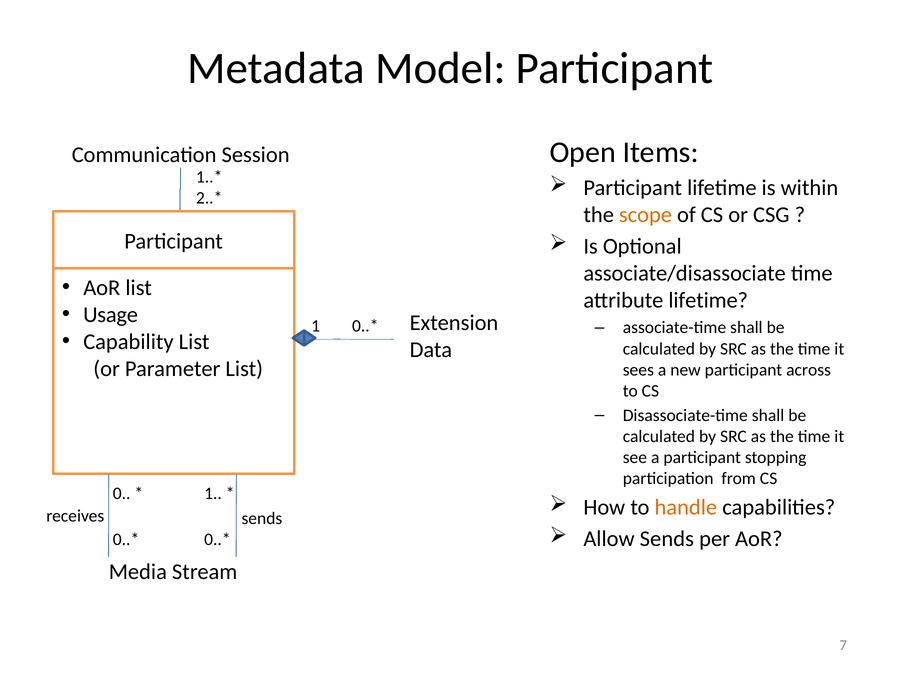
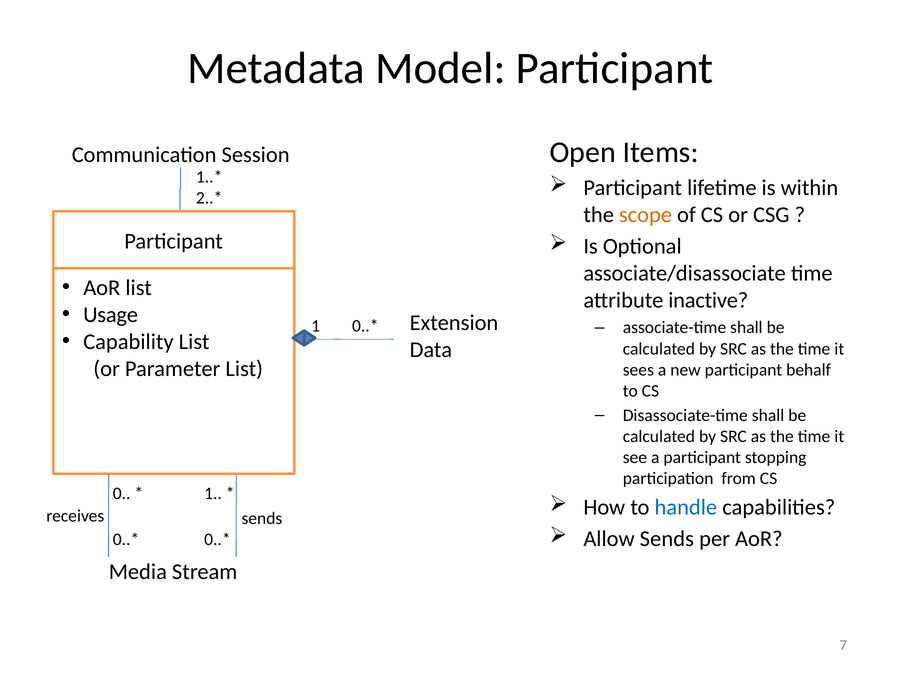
attribute lifetime: lifetime -> inactive
across: across -> behalf
handle colour: orange -> blue
